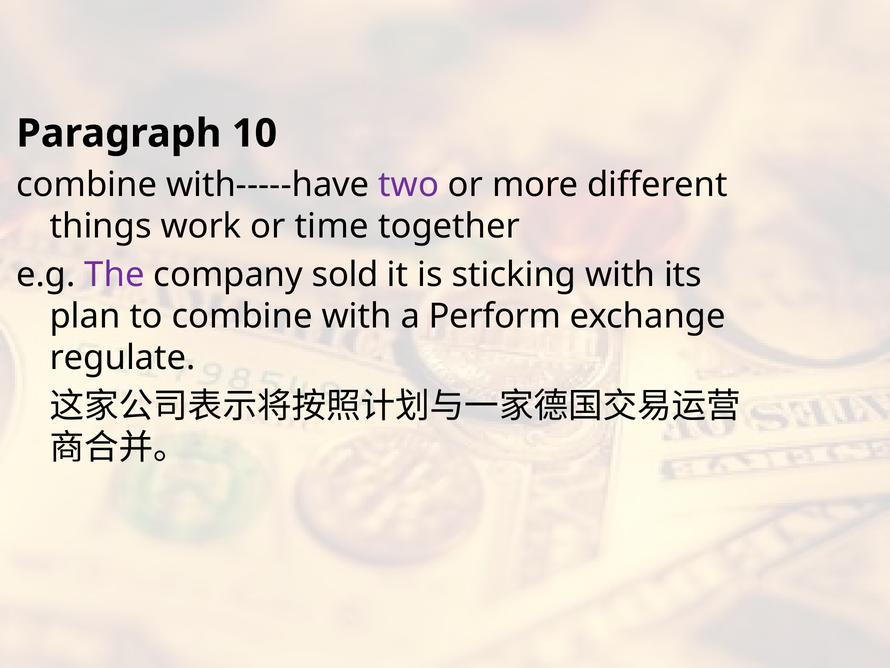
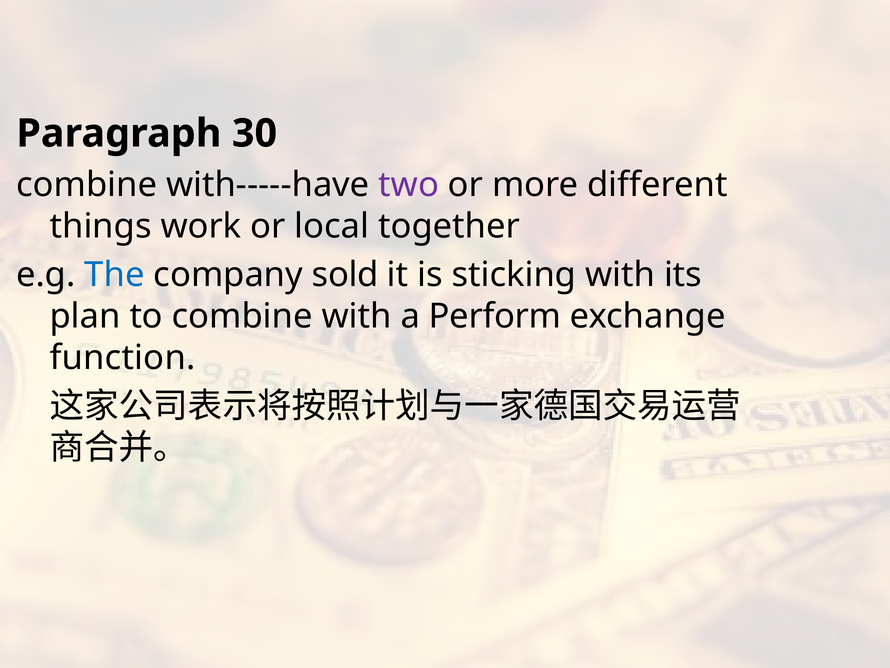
10: 10 -> 30
time: time -> local
The colour: purple -> blue
regulate: regulate -> function
